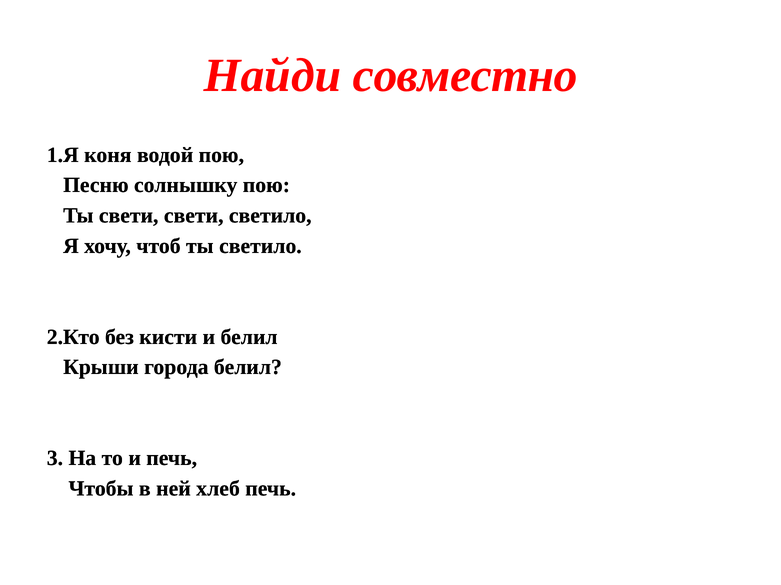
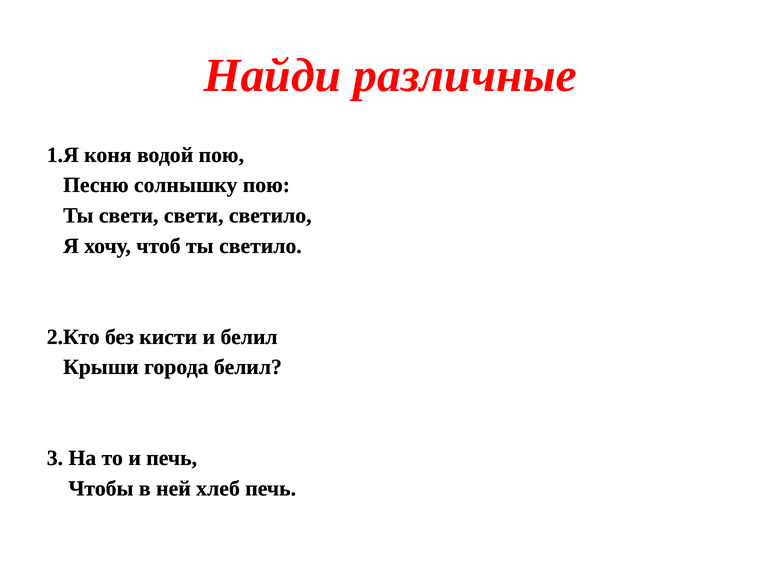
совместно: совместно -> различные
